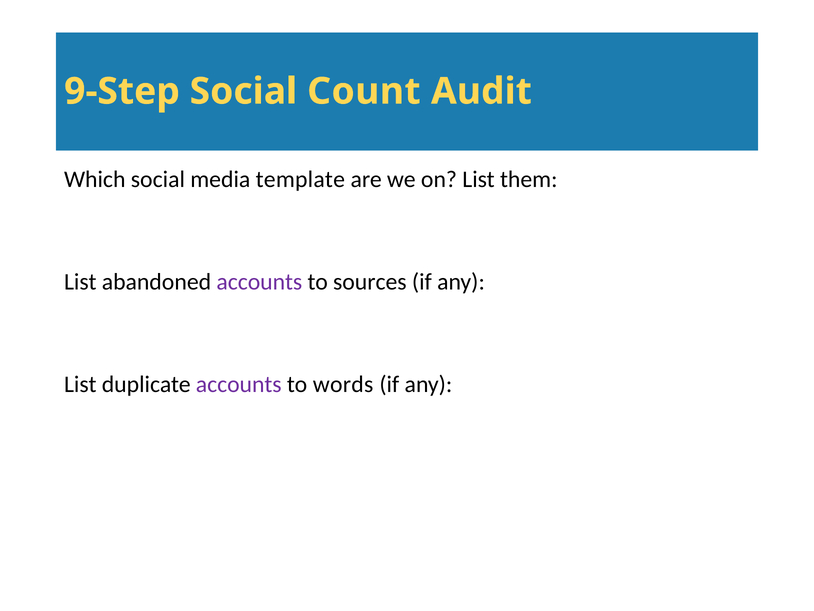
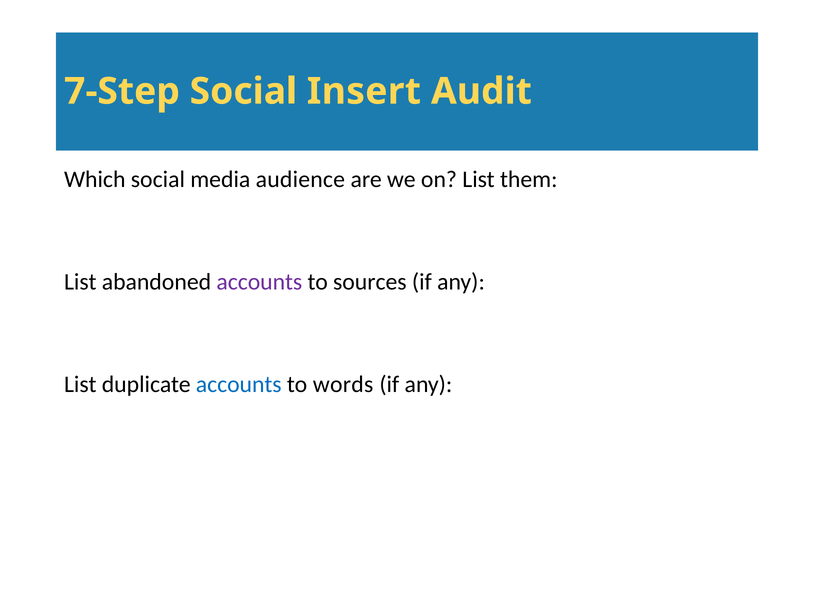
9-Step: 9-Step -> 7-Step
Count: Count -> Insert
template: template -> audience
accounts at (239, 384) colour: purple -> blue
